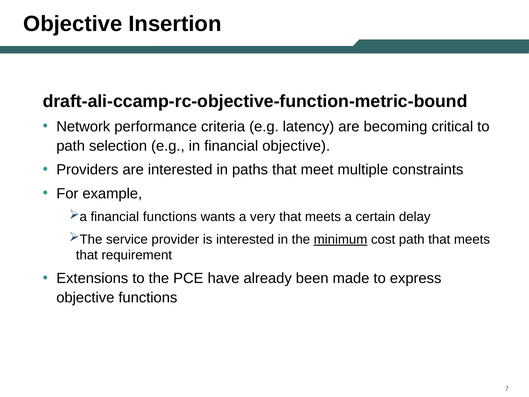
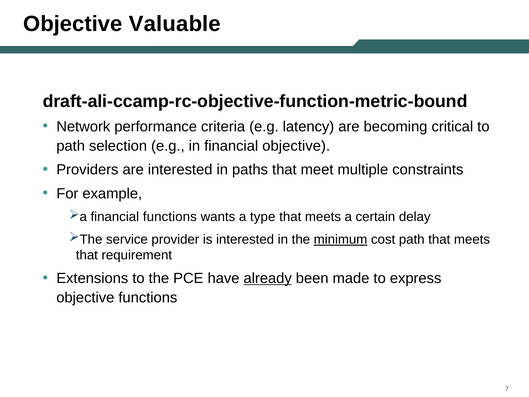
Insertion: Insertion -> Valuable
very: very -> type
already underline: none -> present
